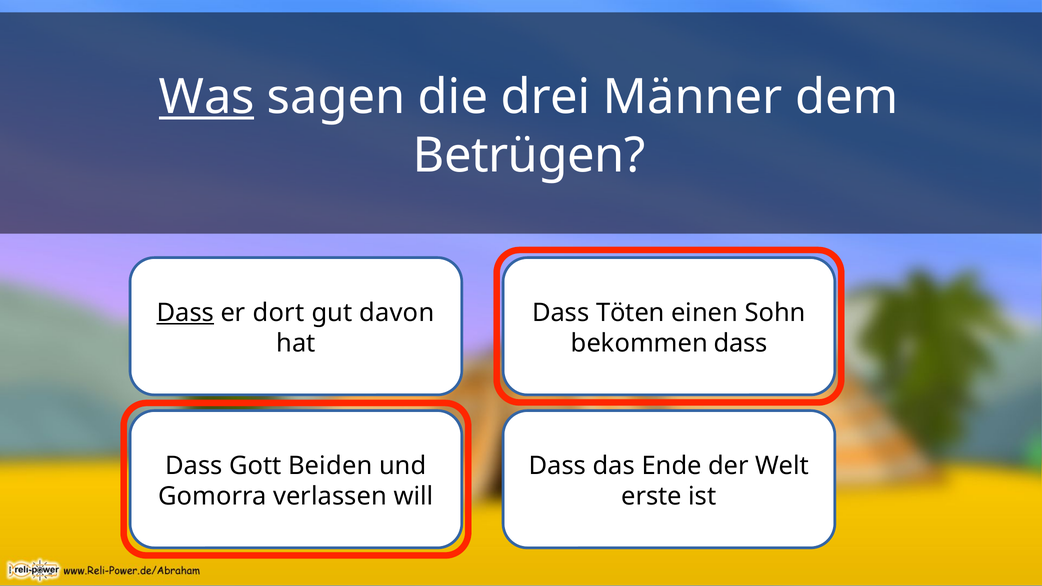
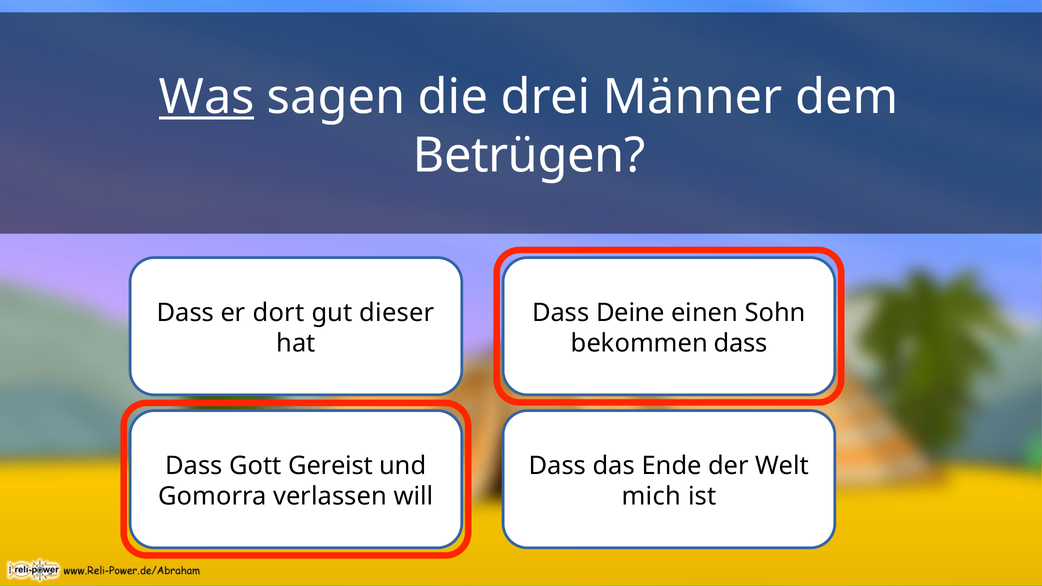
Dass at (185, 313) underline: present -> none
davon: davon -> dieser
Töten: Töten -> Deine
Beiden: Beiden -> Gereist
erste: erste -> mich
